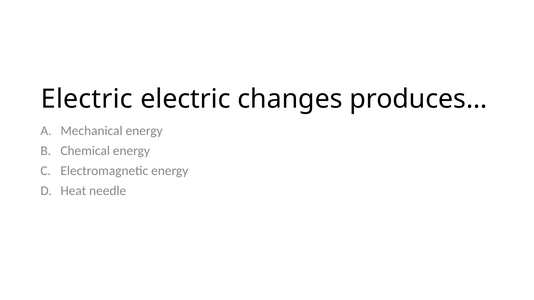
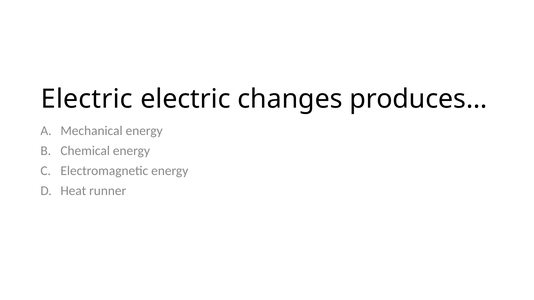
needle: needle -> runner
